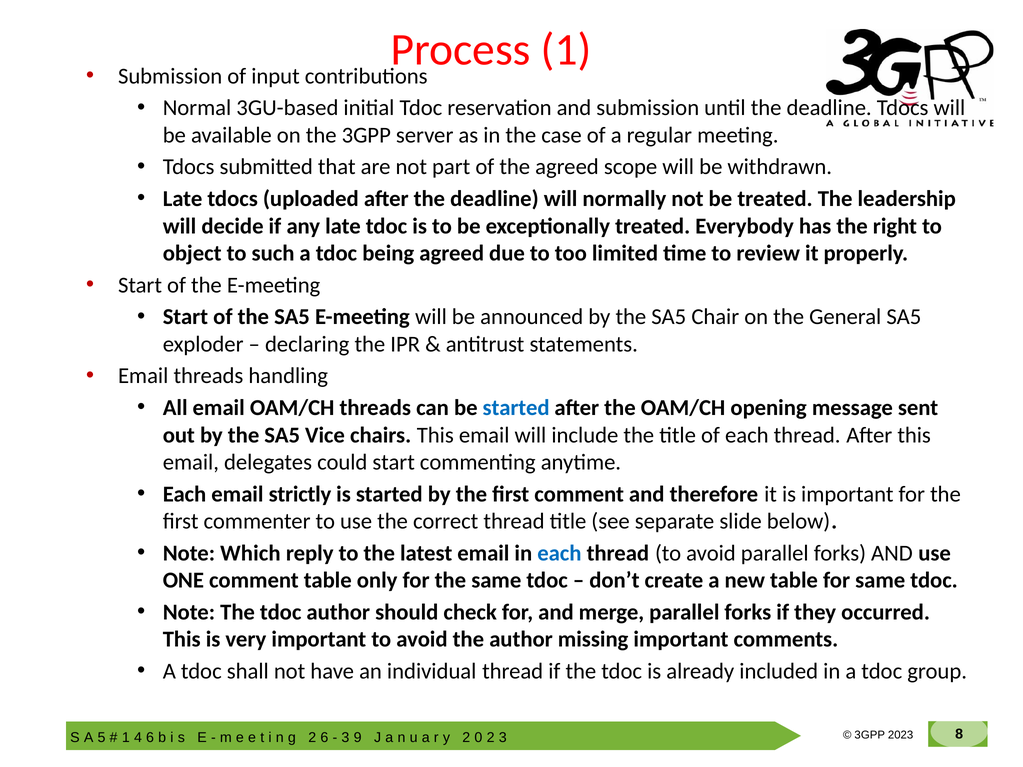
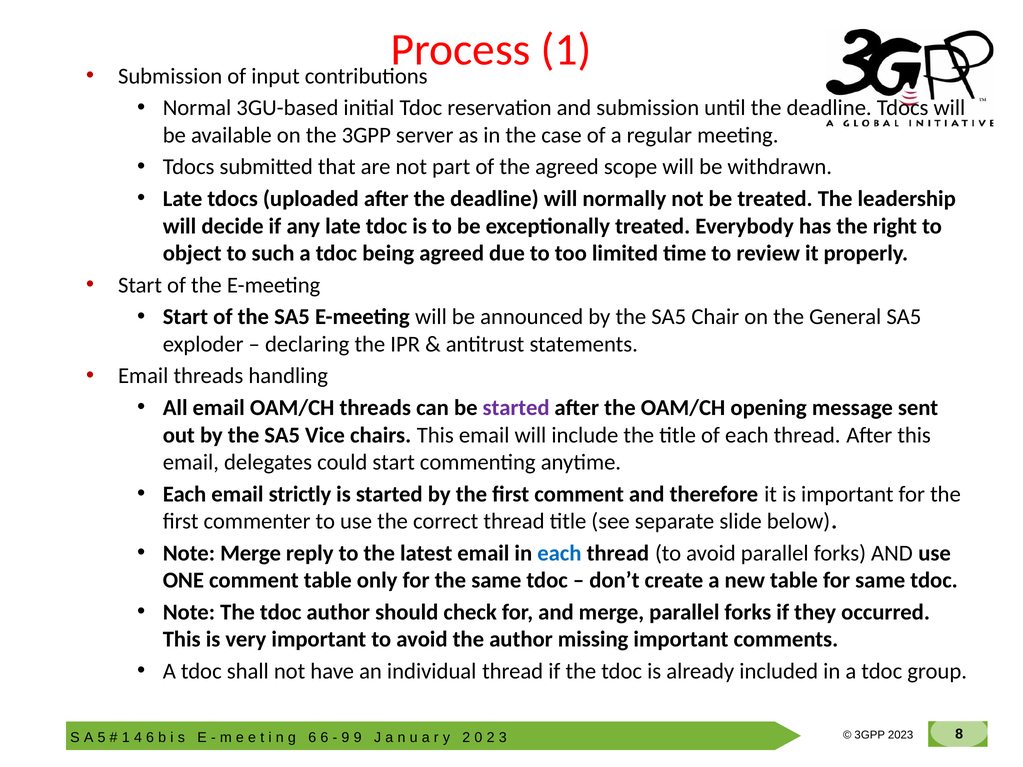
started at (516, 408) colour: blue -> purple
Note Which: Which -> Merge
2 at (312, 738): 2 -> 6
3 at (345, 738): 3 -> 9
